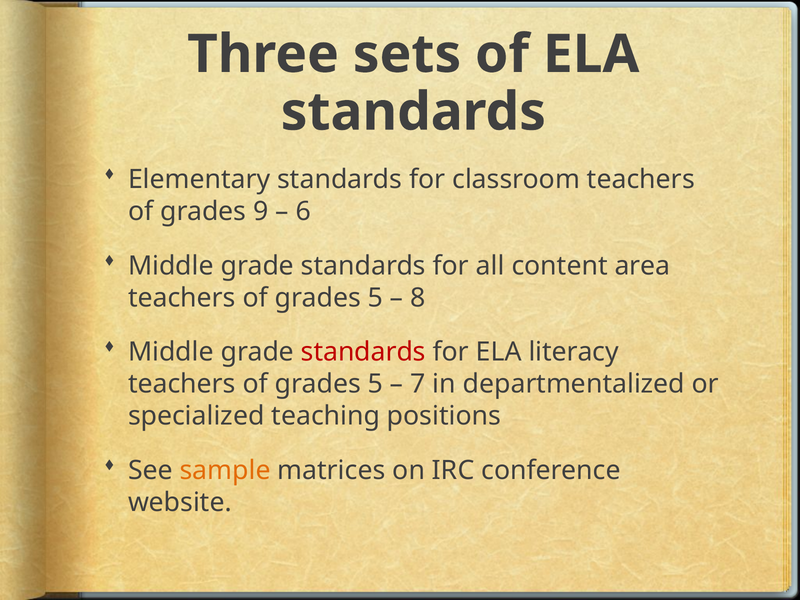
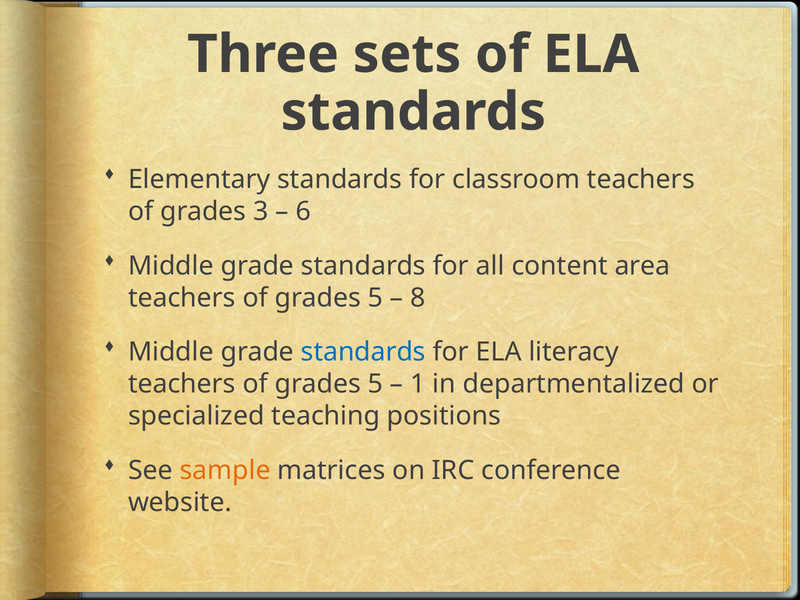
9: 9 -> 3
standards at (363, 352) colour: red -> blue
7: 7 -> 1
